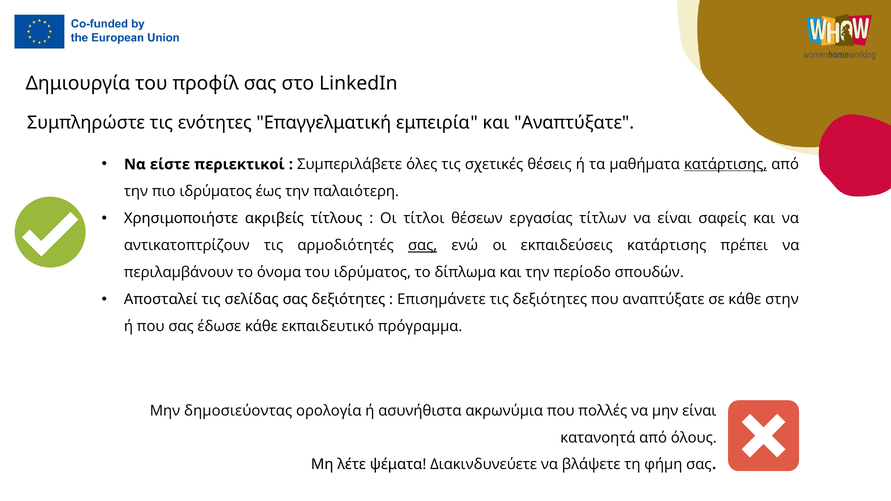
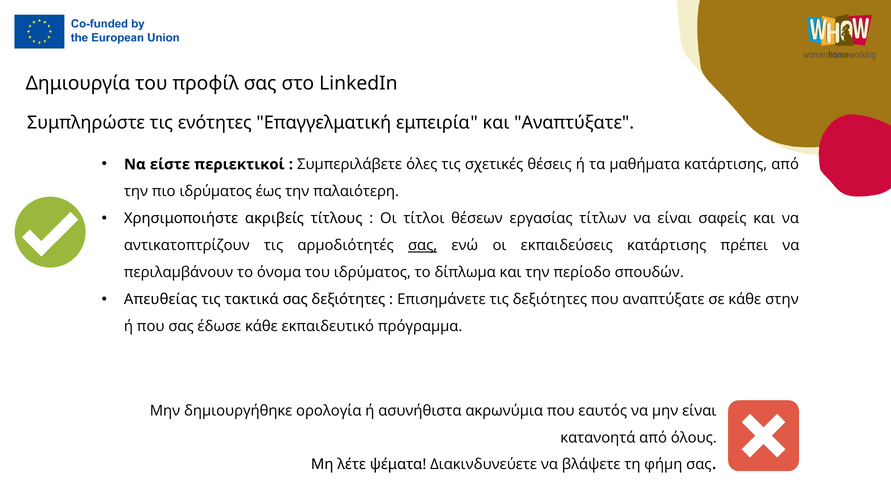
κατάρτισης at (726, 164) underline: present -> none
Αποσταλεί: Αποσταλεί -> Απευθείας
σελίδας: σελίδας -> τακτικά
δημοσιεύοντας: δημοσιεύοντας -> δημιουργήθηκε
πολλές: πολλές -> εαυτός
